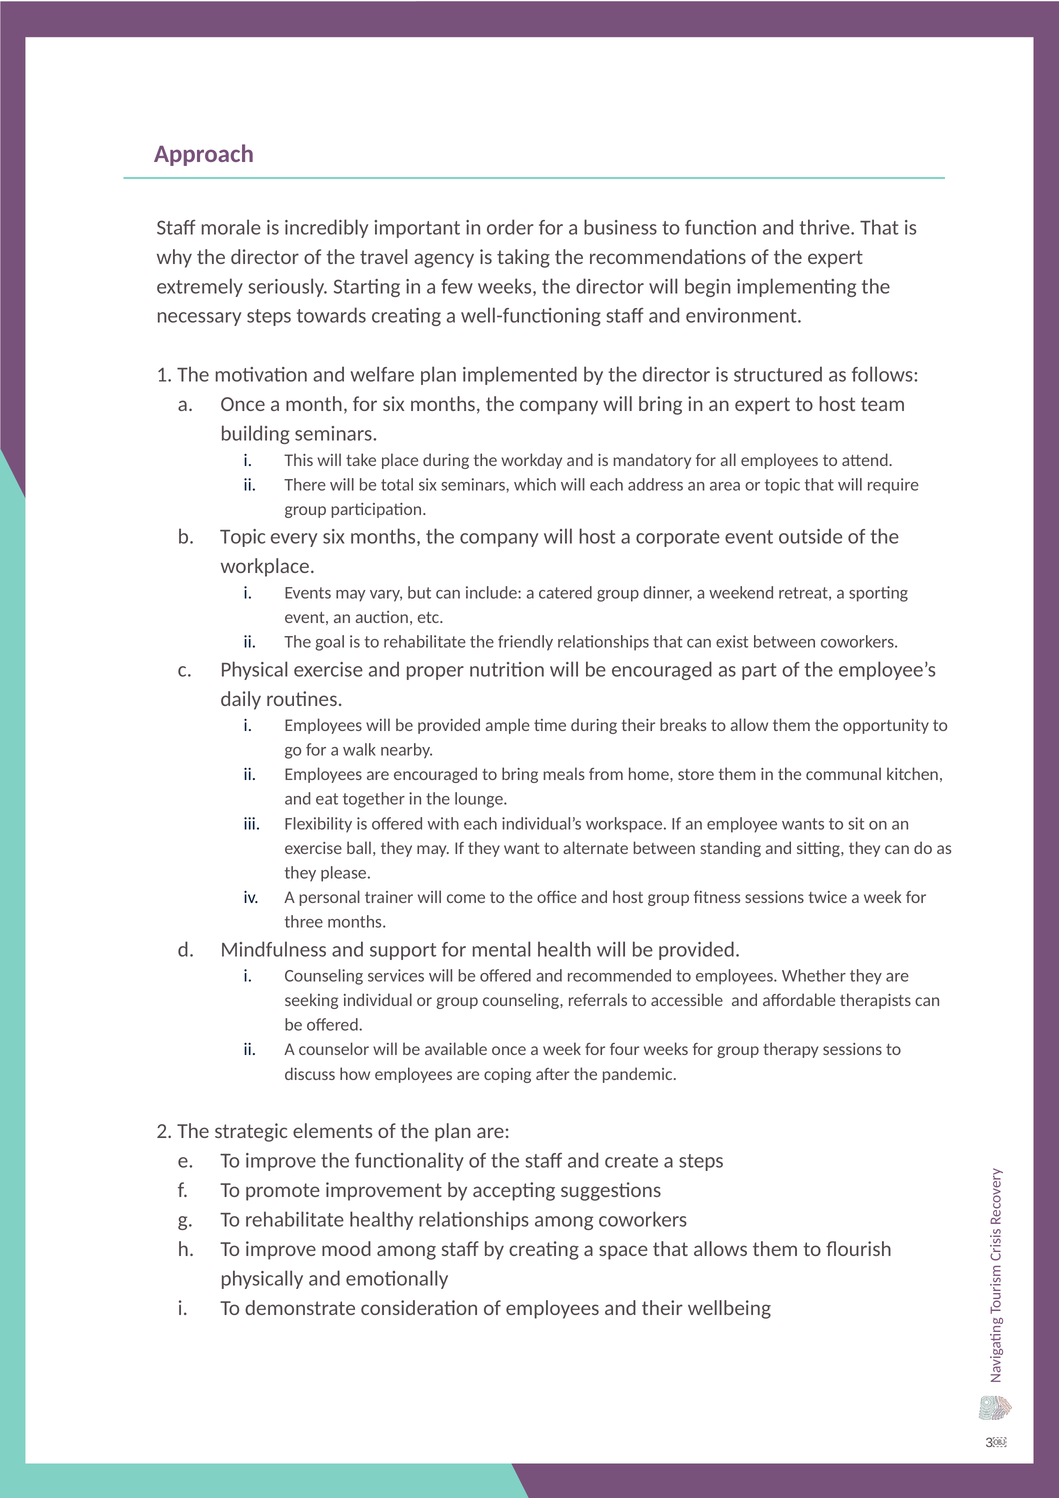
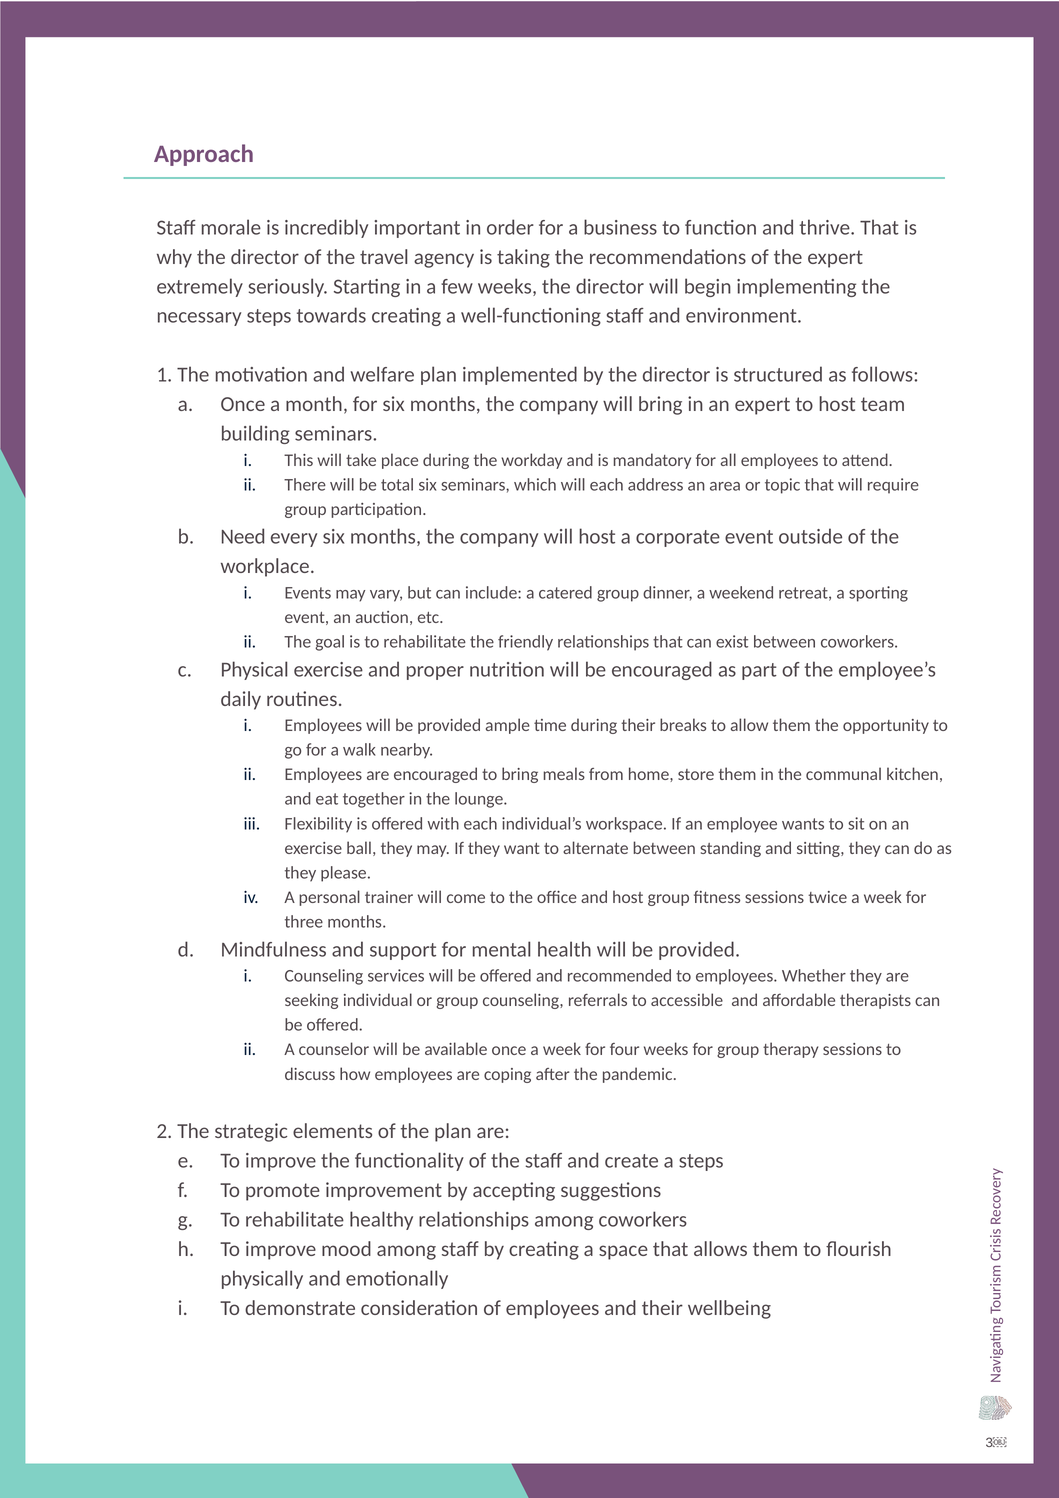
Topic at (243, 537): Topic -> Need
